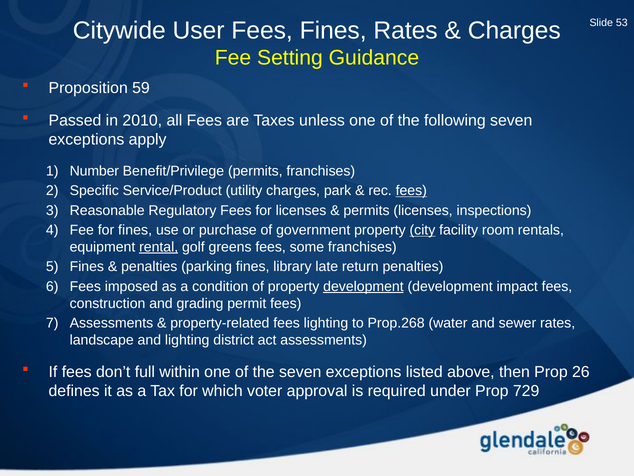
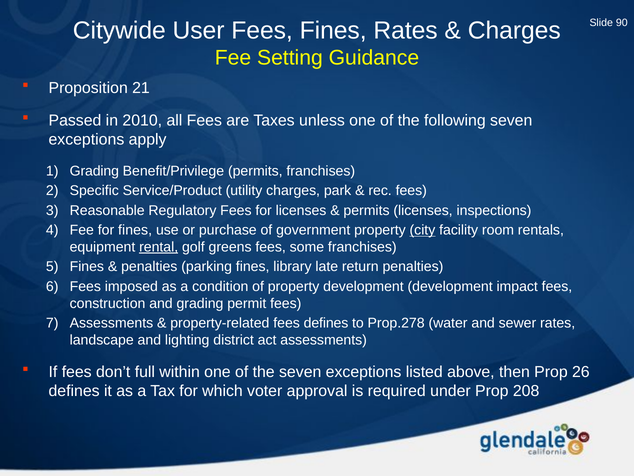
53: 53 -> 90
59: 59 -> 21
Number at (94, 171): Number -> Grading
fees at (411, 190) underline: present -> none
development at (363, 286) underline: present -> none
fees lighting: lighting -> defines
Prop.268: Prop.268 -> Prop.278
729: 729 -> 208
